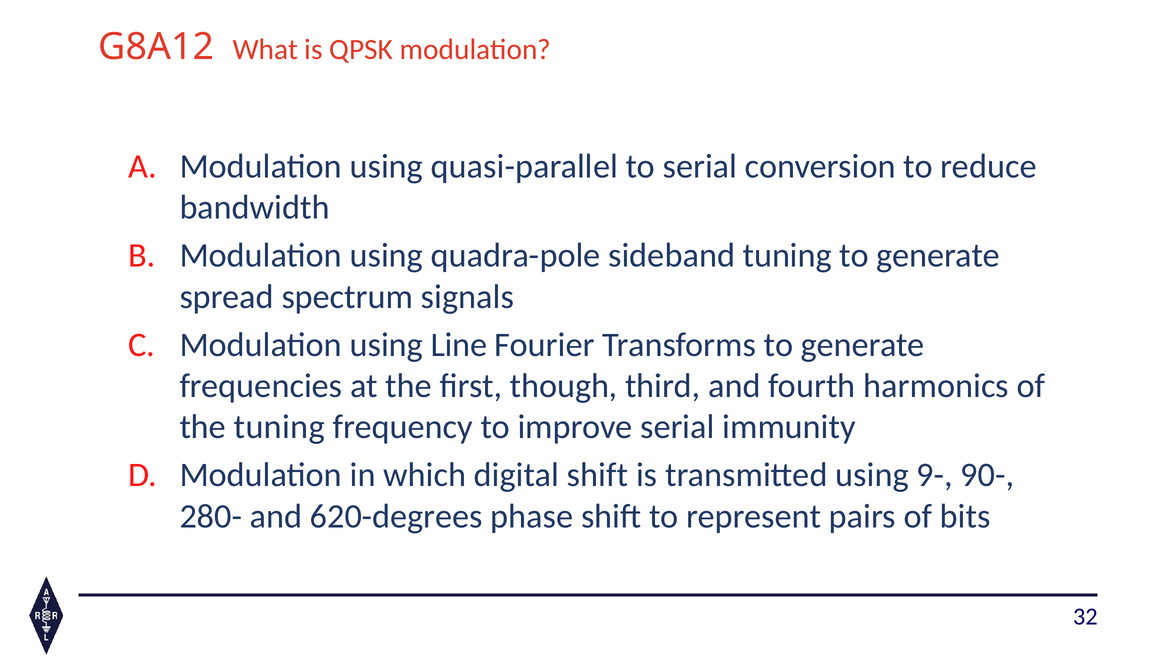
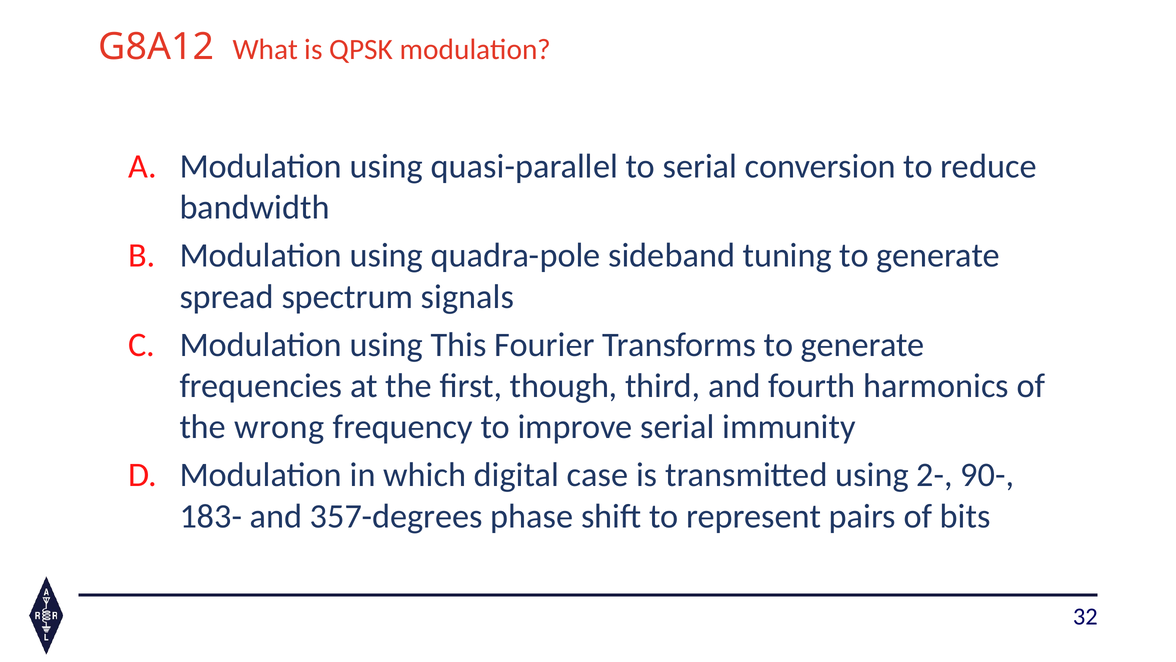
Line: Line -> This
the tuning: tuning -> wrong
digital shift: shift -> case
9-: 9- -> 2-
280-: 280- -> 183-
620-degrees: 620-degrees -> 357-degrees
